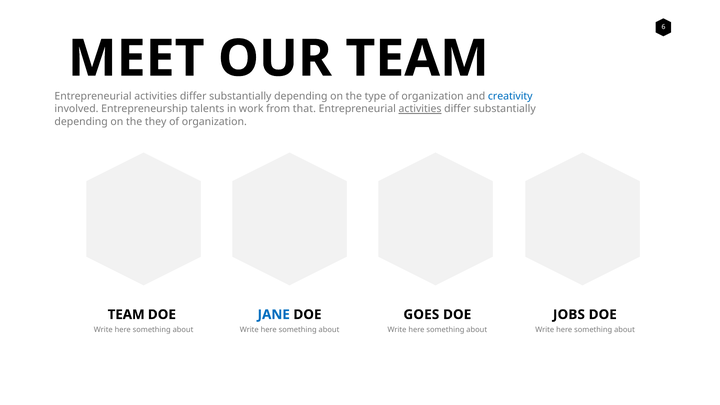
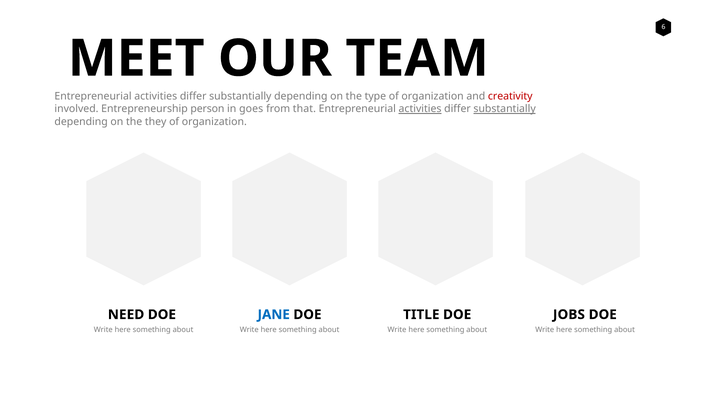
creativity colour: blue -> red
talents: talents -> person
work: work -> goes
substantially at (505, 109) underline: none -> present
TEAM at (126, 315): TEAM -> NEED
GOES: GOES -> TITLE
